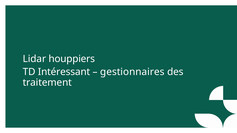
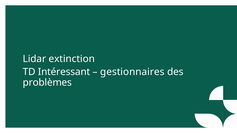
houppiers: houppiers -> extinction
traitement: traitement -> problèmes
